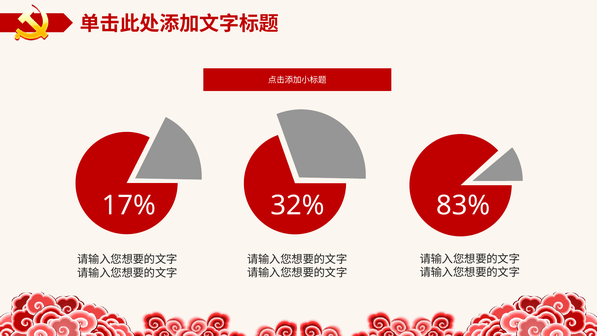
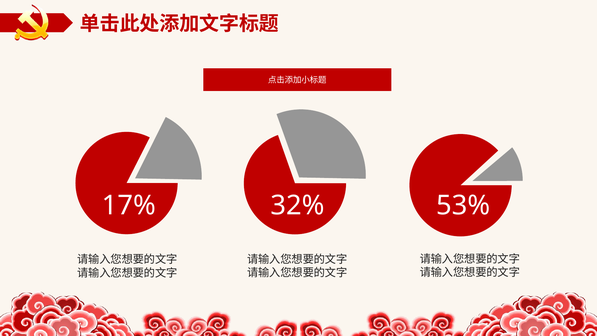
83%: 83% -> 53%
